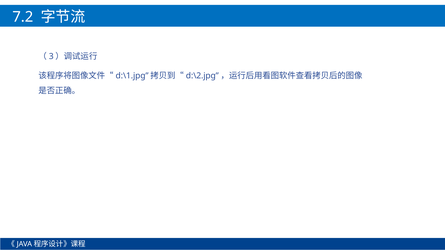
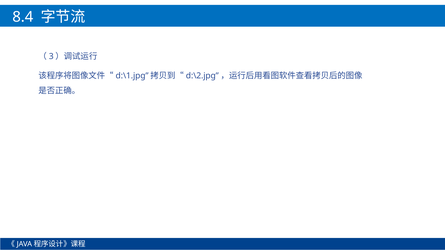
7.2: 7.2 -> 8.4
